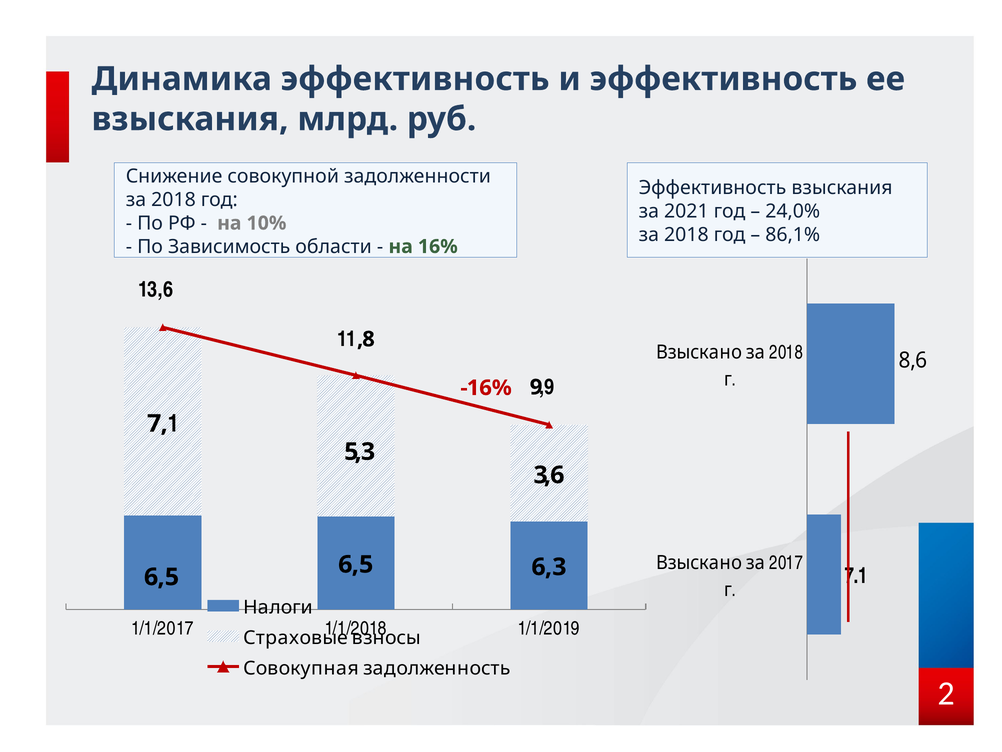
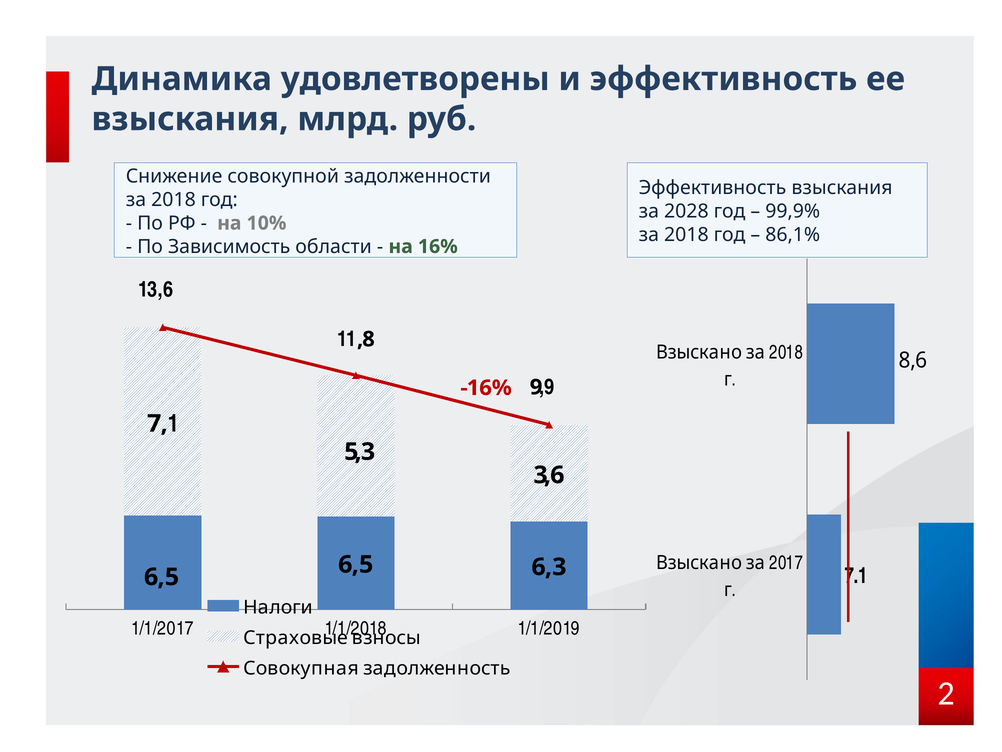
Динамика эффективность: эффективность -> удовлетворены
2021: 2021 -> 2028
24,0%: 24,0% -> 99,9%
